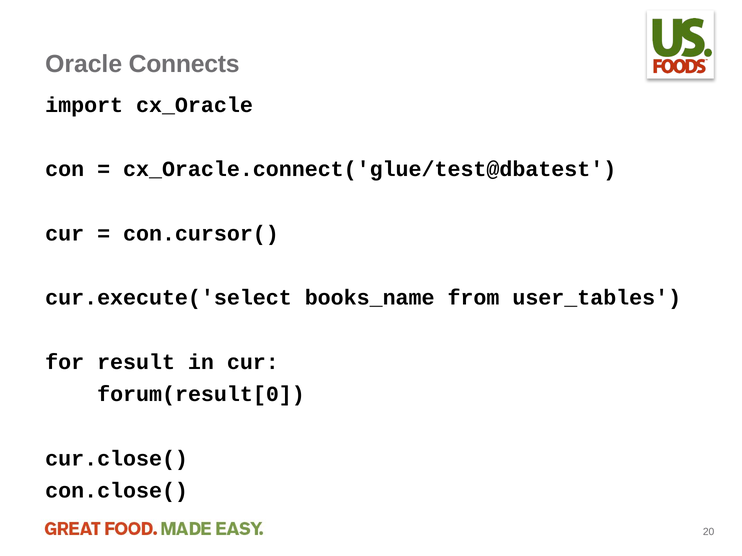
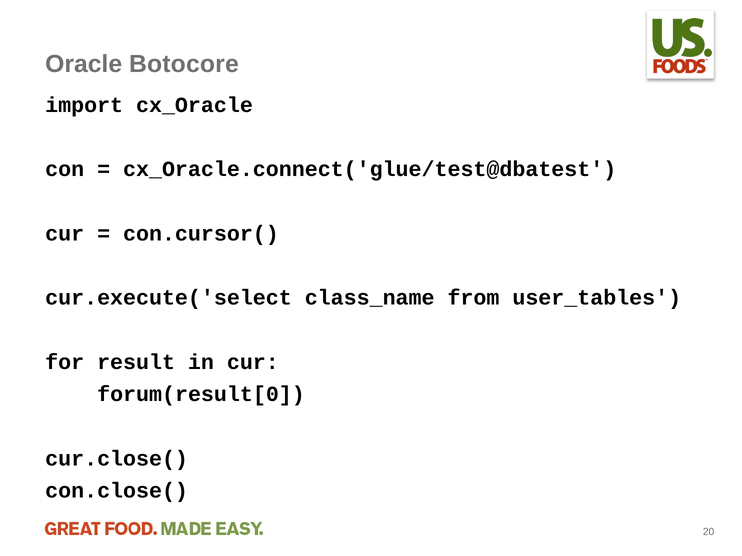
Connects: Connects -> Botocore
books_name: books_name -> class_name
